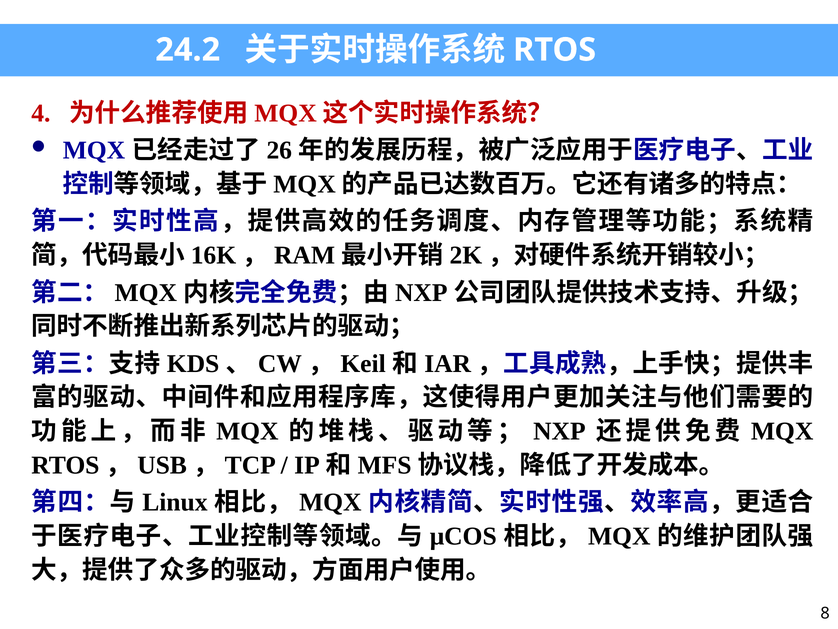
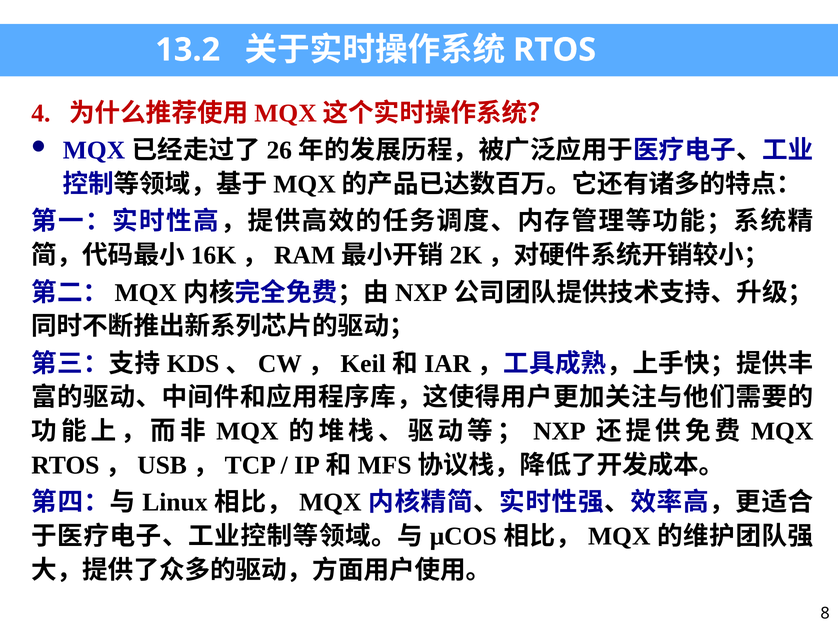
24.2: 24.2 -> 13.2
